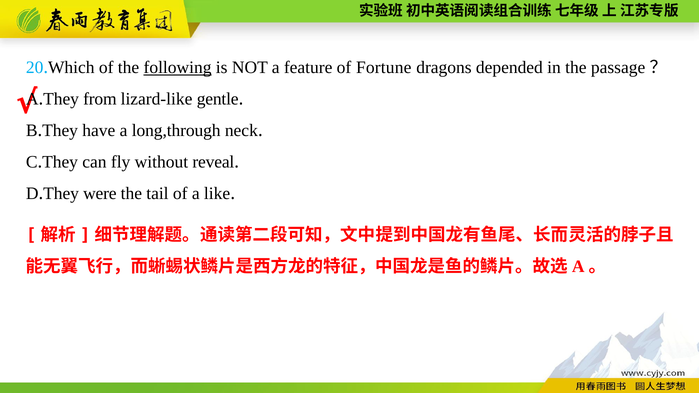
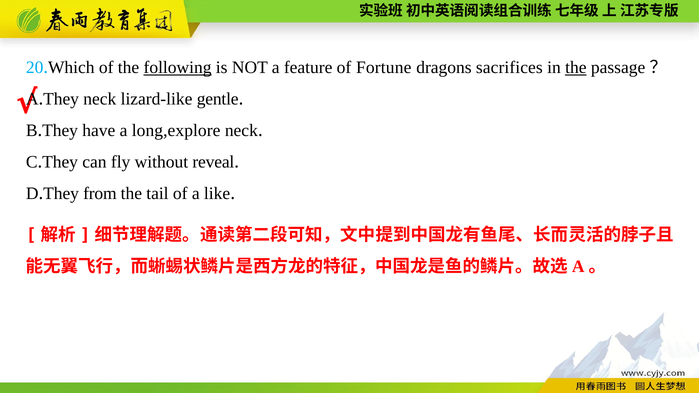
depended: depended -> sacrifices
the at (576, 68) underline: none -> present
from at (100, 99): from -> neck
long,through: long,through -> long,explore
were: were -> from
